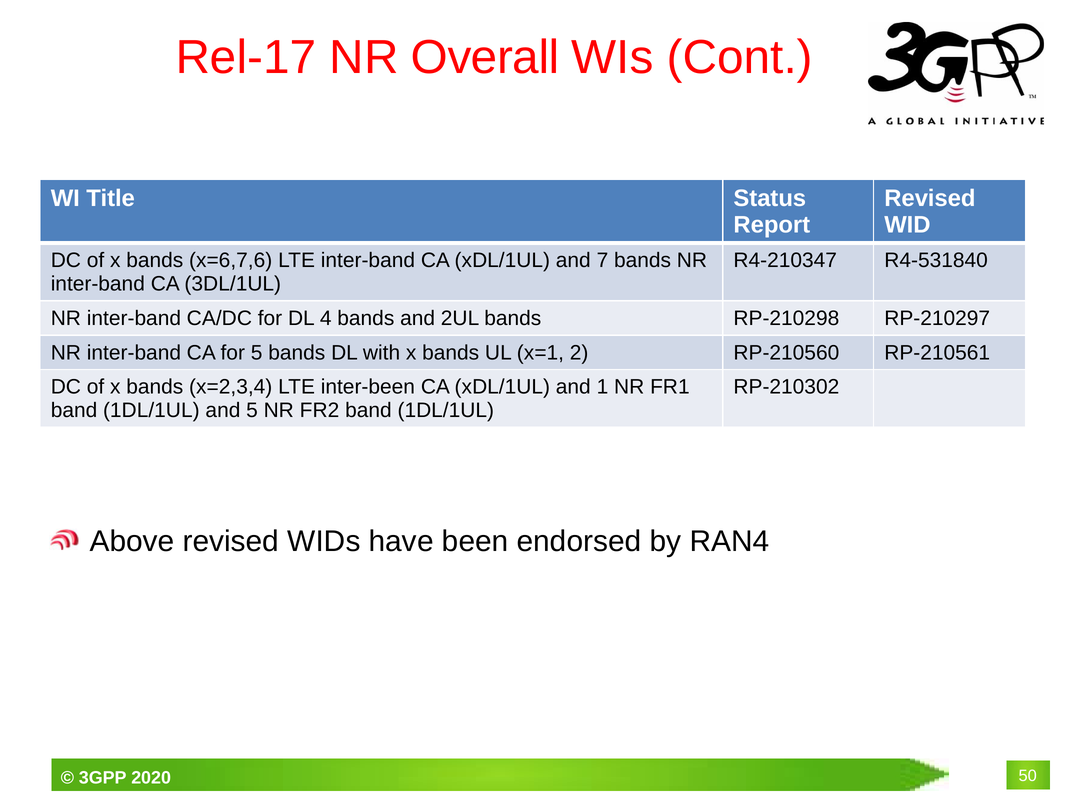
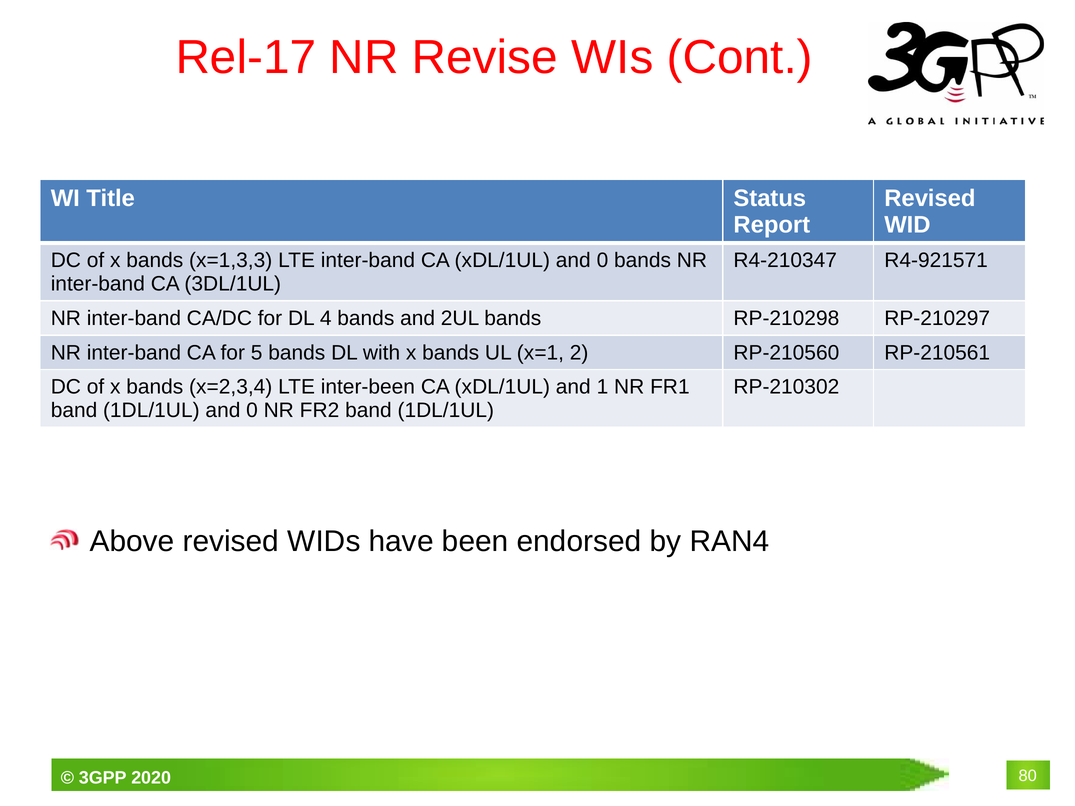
Overall: Overall -> Revise
x=6,7,6: x=6,7,6 -> x=1,3,3
xDL/1UL and 7: 7 -> 0
R4-531840: R4-531840 -> R4-921571
1DL/1UL and 5: 5 -> 0
50: 50 -> 80
